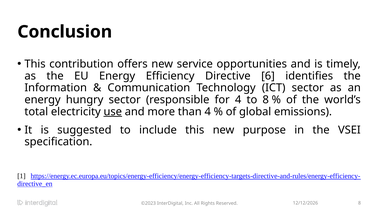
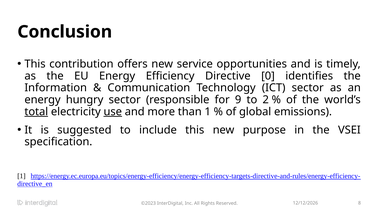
6: 6 -> 0
for 4: 4 -> 9
to 8: 8 -> 2
total underline: none -> present
than 4: 4 -> 1
